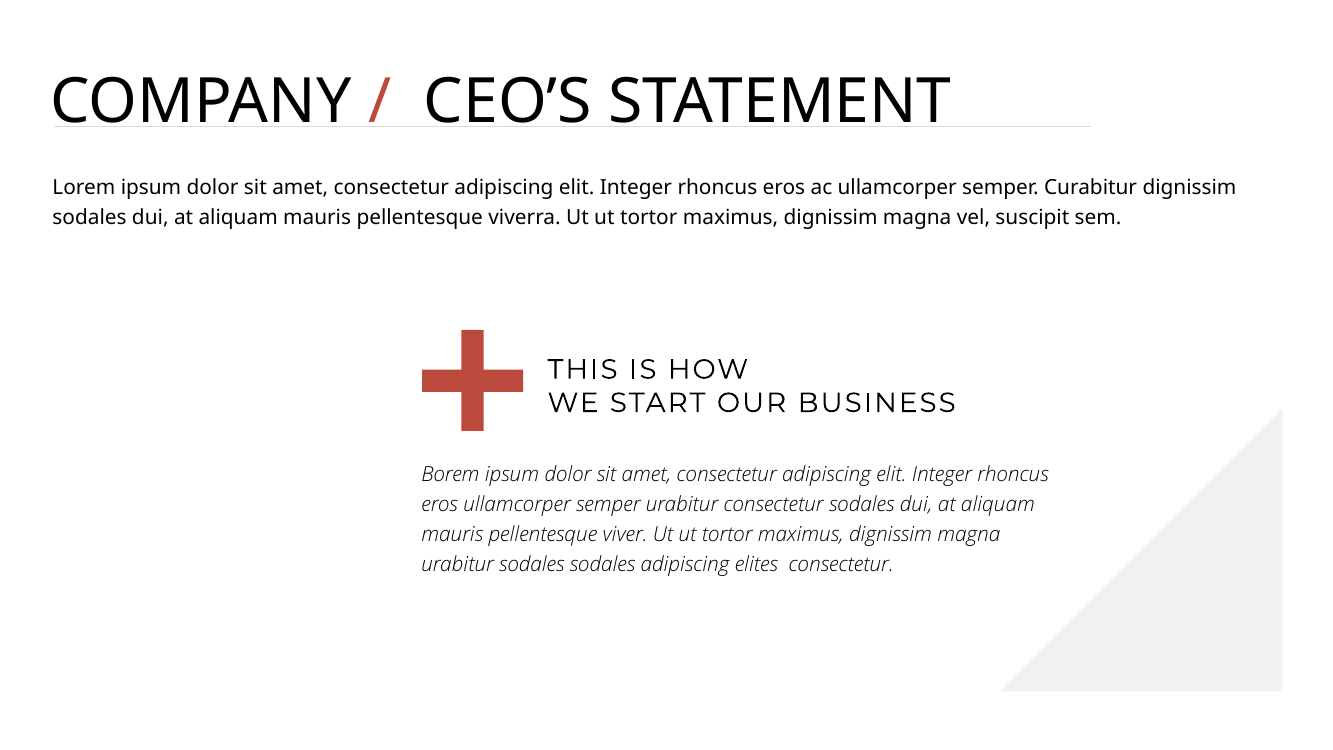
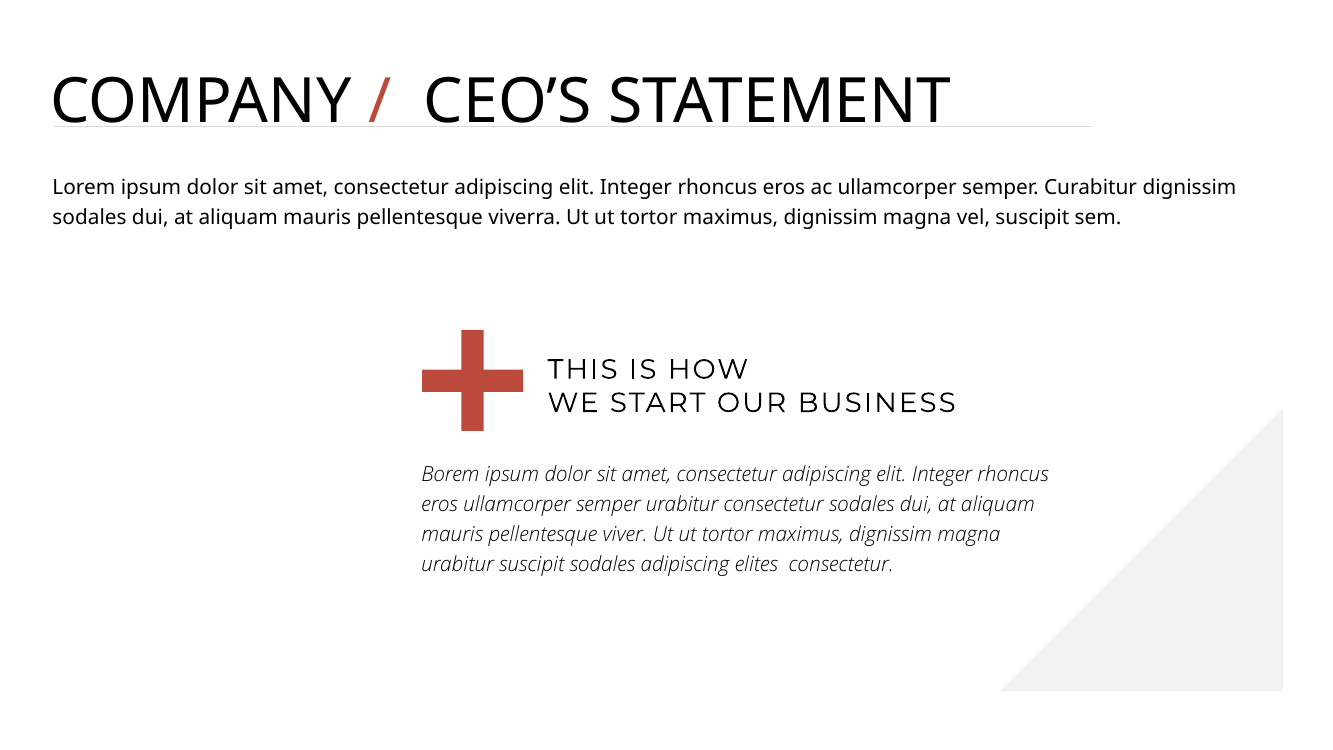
urabitur sodales: sodales -> suscipit
